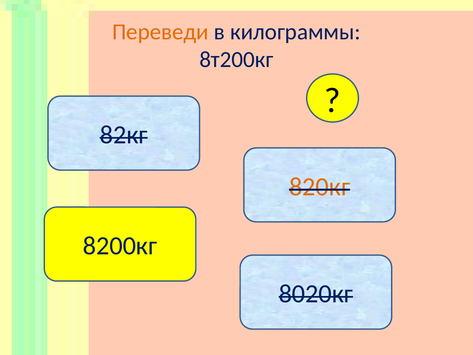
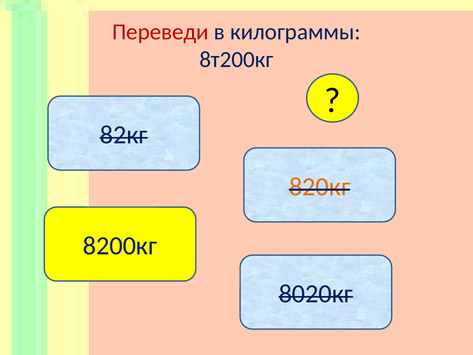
Переведи colour: orange -> red
